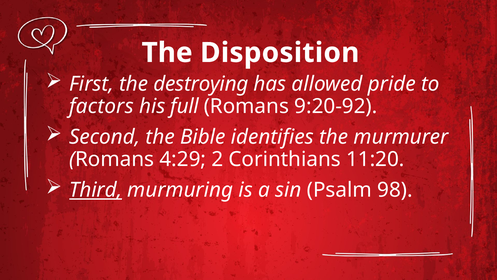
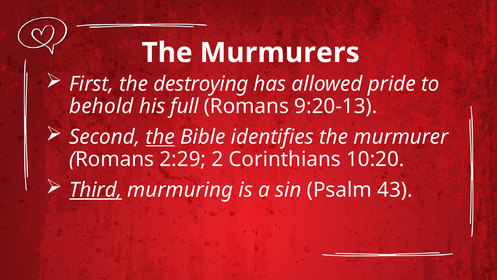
Disposition: Disposition -> Murmurers
factors: factors -> behold
9:20-92: 9:20-92 -> 9:20-13
the at (160, 137) underline: none -> present
4:29: 4:29 -> 2:29
11:20: 11:20 -> 10:20
98: 98 -> 43
